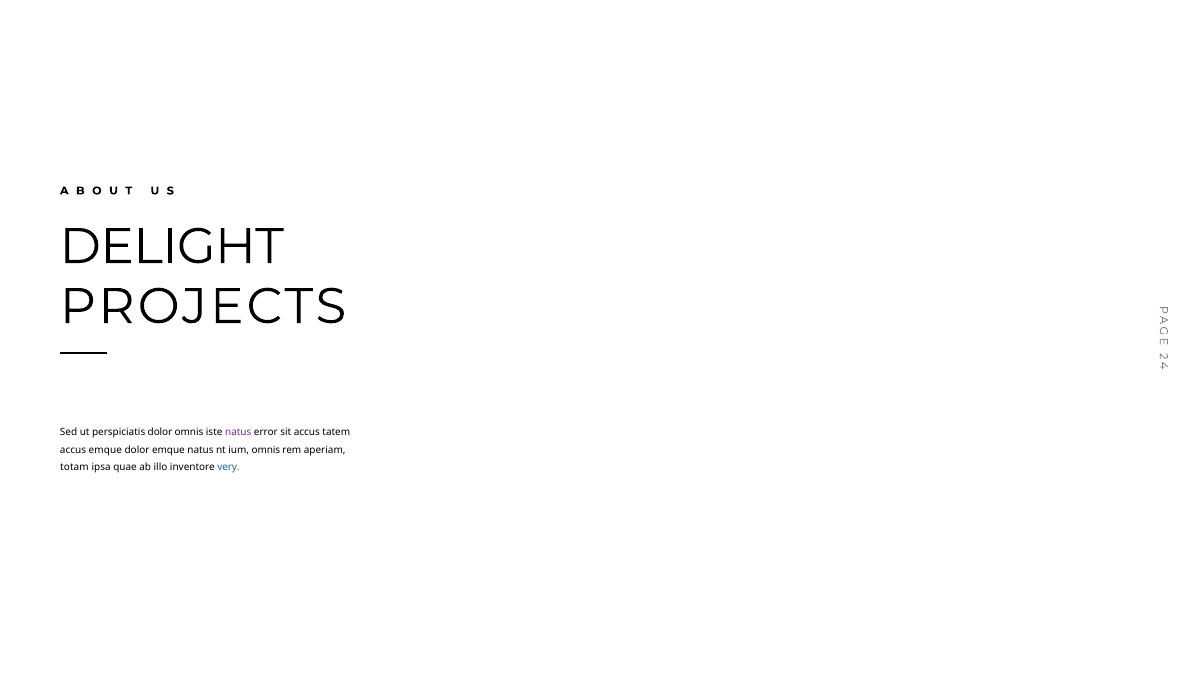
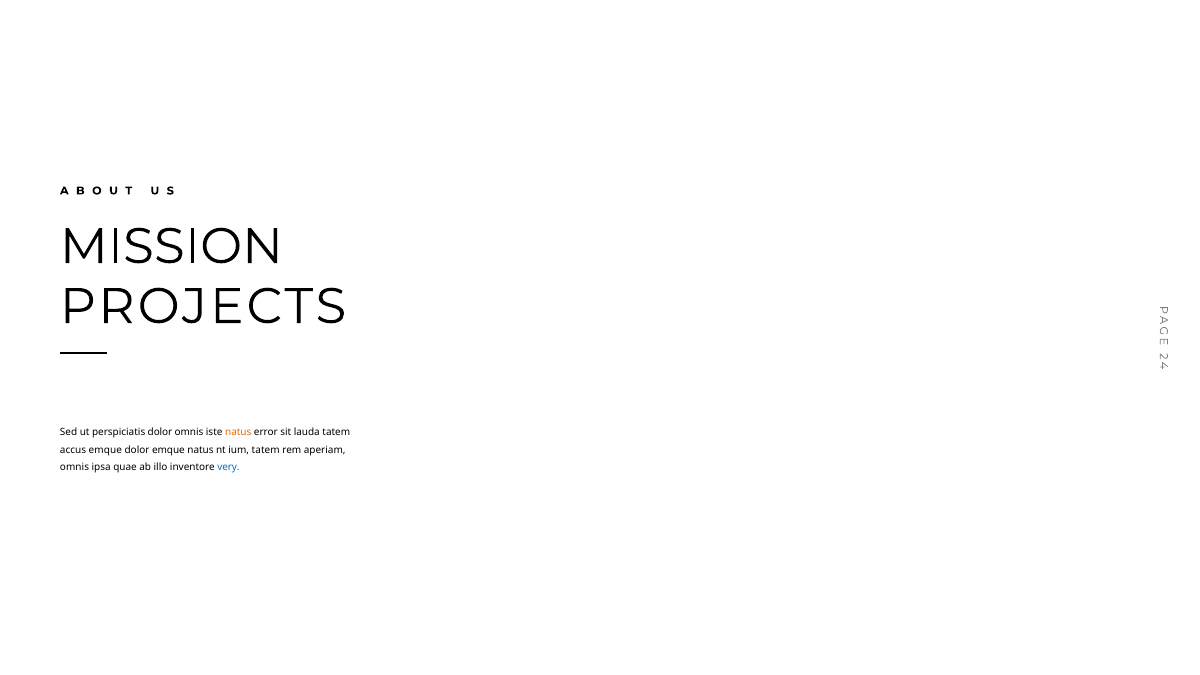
DELIGHT: DELIGHT -> MISSION
natus at (238, 432) colour: purple -> orange
sit accus: accus -> lauda
ium omnis: omnis -> tatem
totam at (74, 468): totam -> omnis
